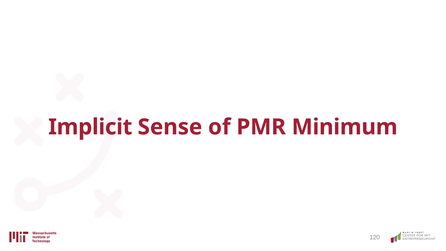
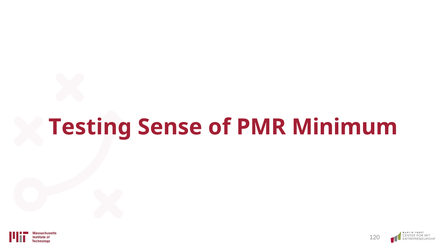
Implicit: Implicit -> Testing
